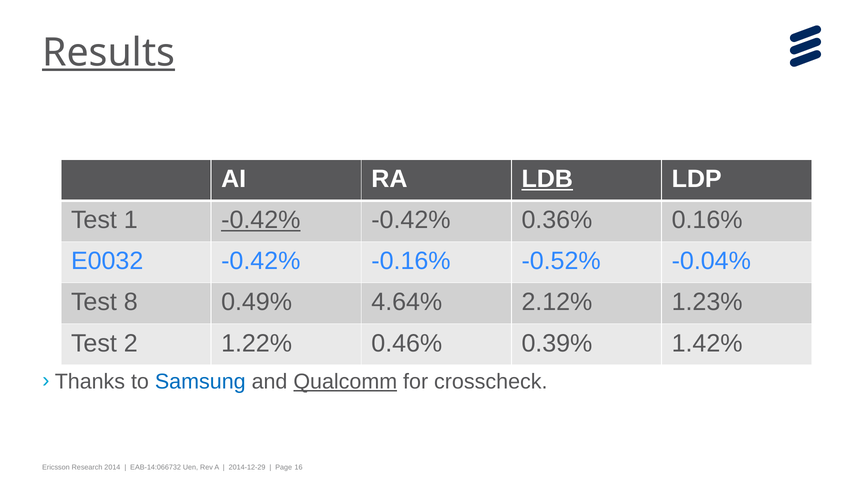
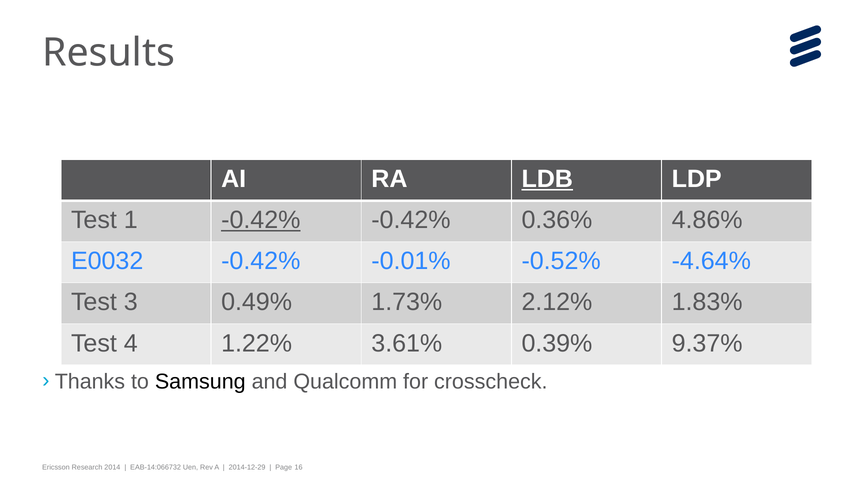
Results underline: present -> none
0.16%: 0.16% -> 4.86%
-0.16%: -0.16% -> -0.01%
-0.04%: -0.04% -> -4.64%
8: 8 -> 3
4.64%: 4.64% -> 1.73%
1.23%: 1.23% -> 1.83%
2: 2 -> 4
0.46%: 0.46% -> 3.61%
1.42%: 1.42% -> 9.37%
Samsung colour: blue -> black
Qualcomm underline: present -> none
